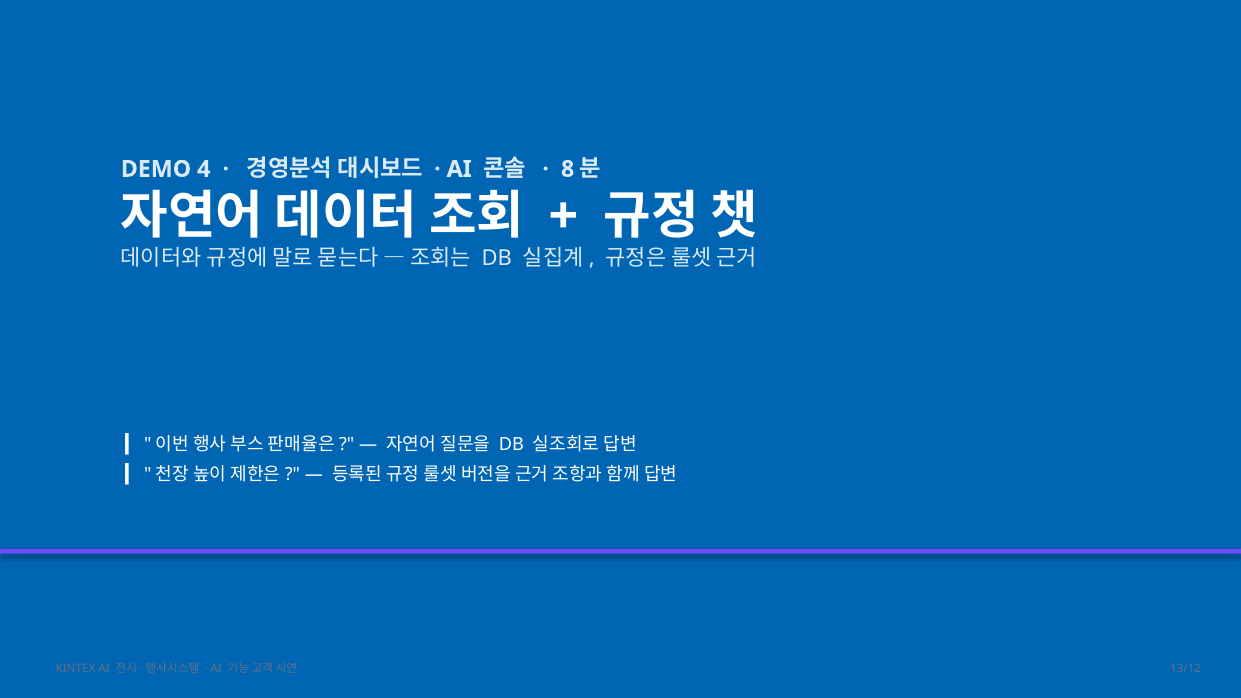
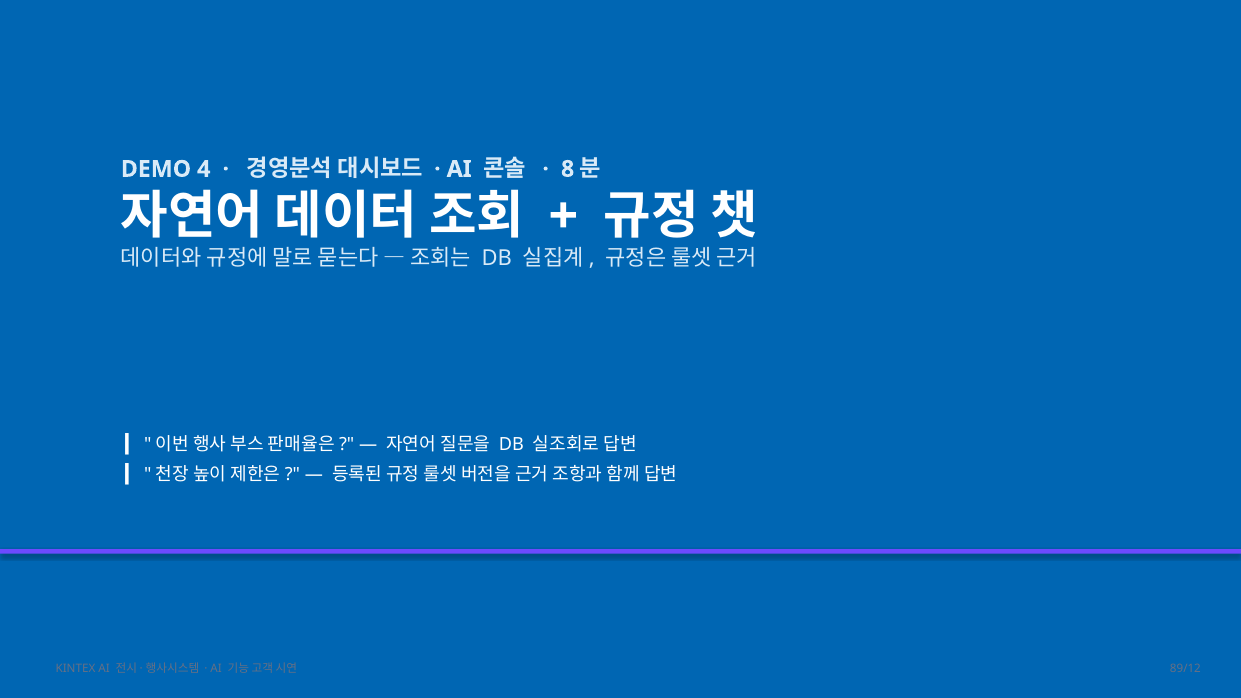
13/12: 13/12 -> 89/12
